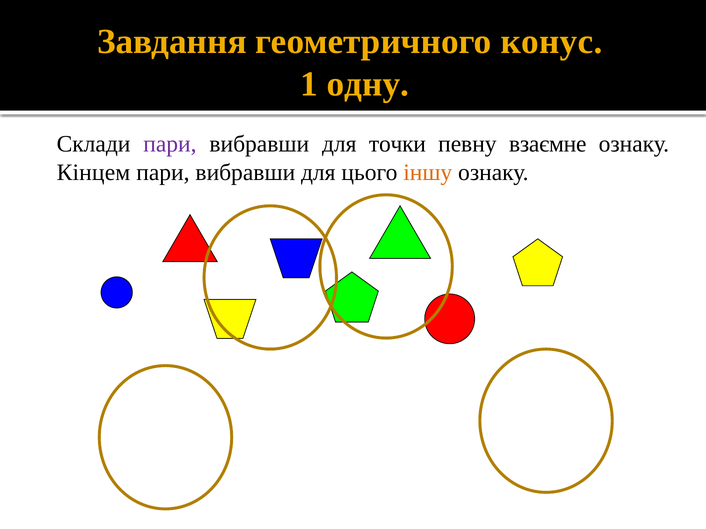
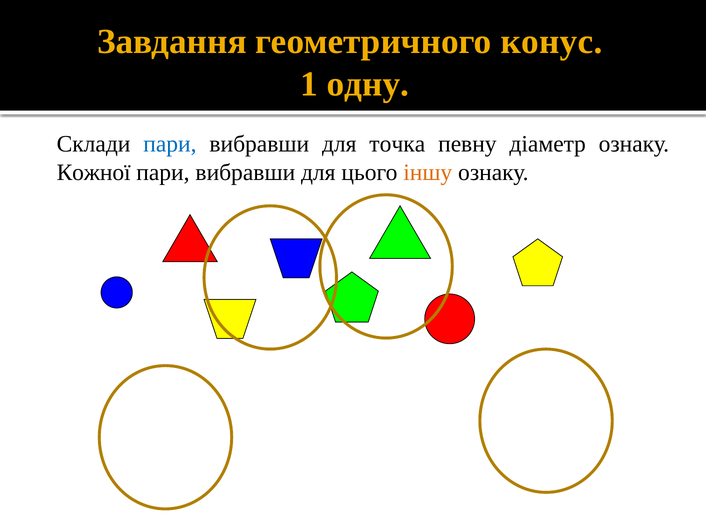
пари at (170, 144) colour: purple -> blue
точки: точки -> точка
взаємне: взаємне -> діаметр
Кінцем: Кінцем -> Кожної
